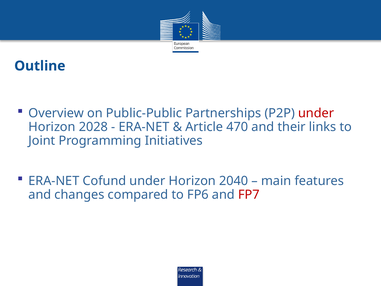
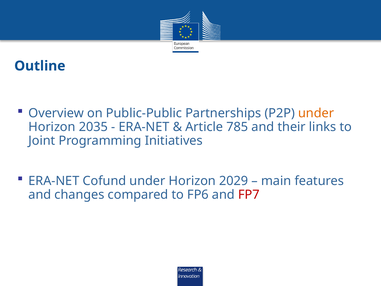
under at (316, 113) colour: red -> orange
2028: 2028 -> 2035
470: 470 -> 785
2040: 2040 -> 2029
